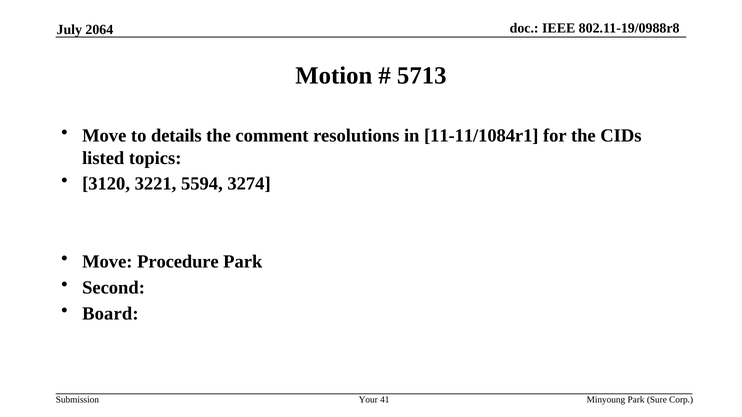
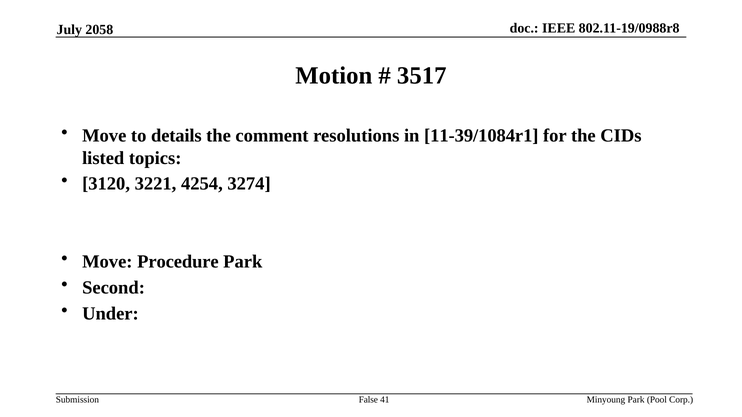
2064: 2064 -> 2058
5713: 5713 -> 3517
11-11/1084r1: 11-11/1084r1 -> 11-39/1084r1
5594: 5594 -> 4254
Board: Board -> Under
Your: Your -> False
Sure: Sure -> Pool
